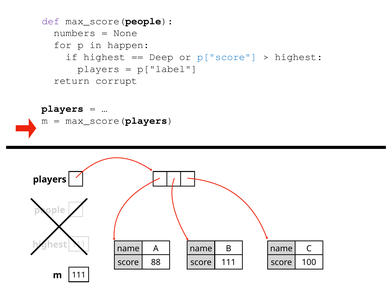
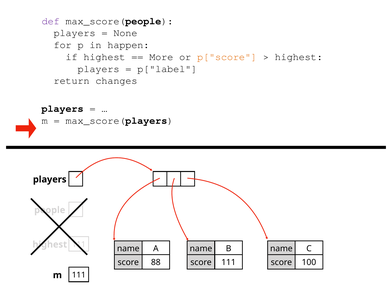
numbers at (75, 33): numbers -> players
Deep: Deep -> More
p["score colour: blue -> orange
corrupt: corrupt -> changes
